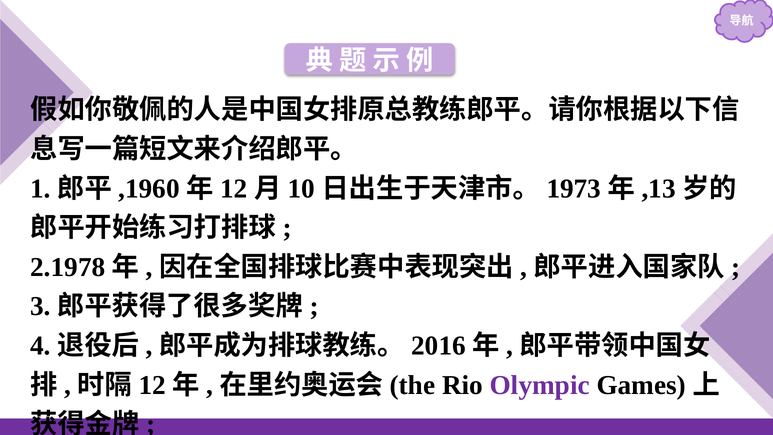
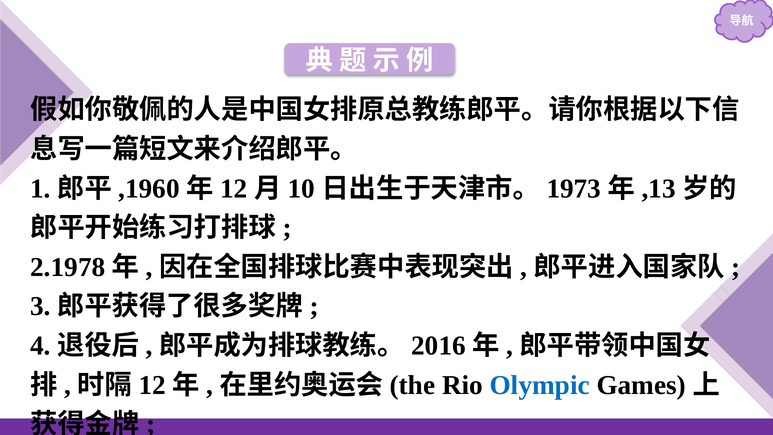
Olympic colour: purple -> blue
